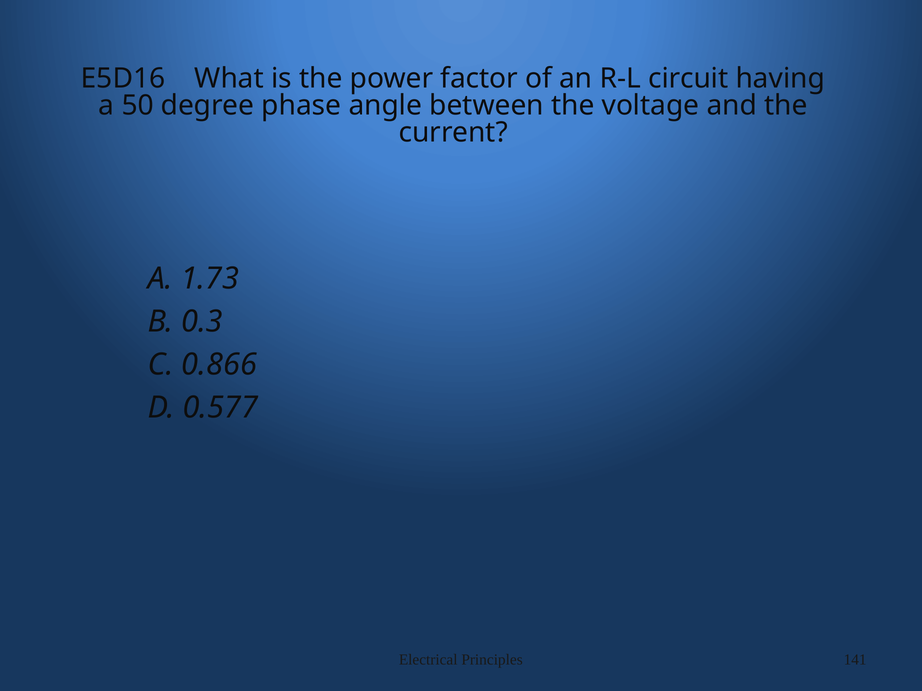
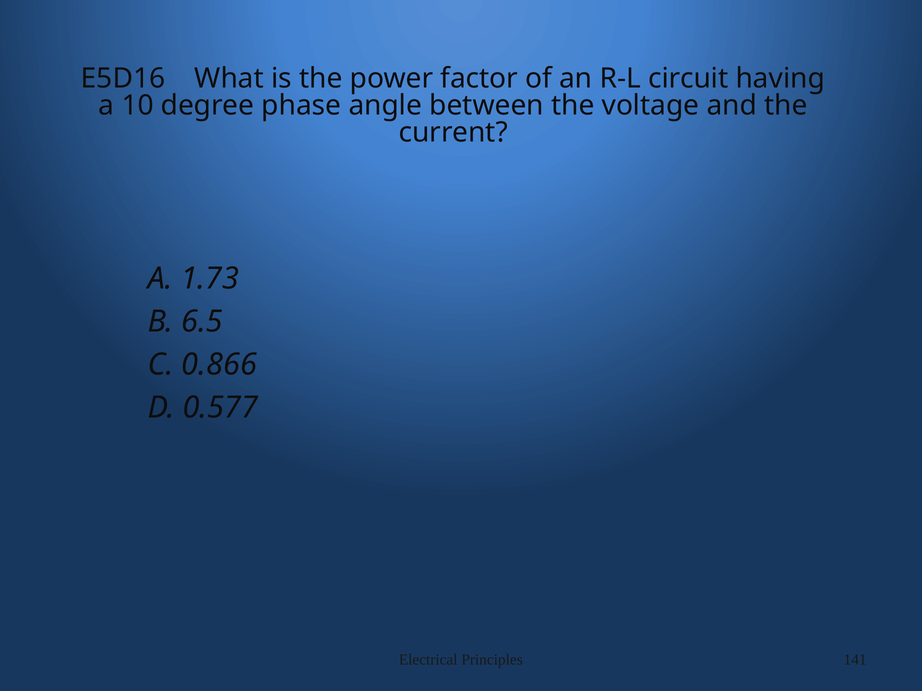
50: 50 -> 10
0.3: 0.3 -> 6.5
